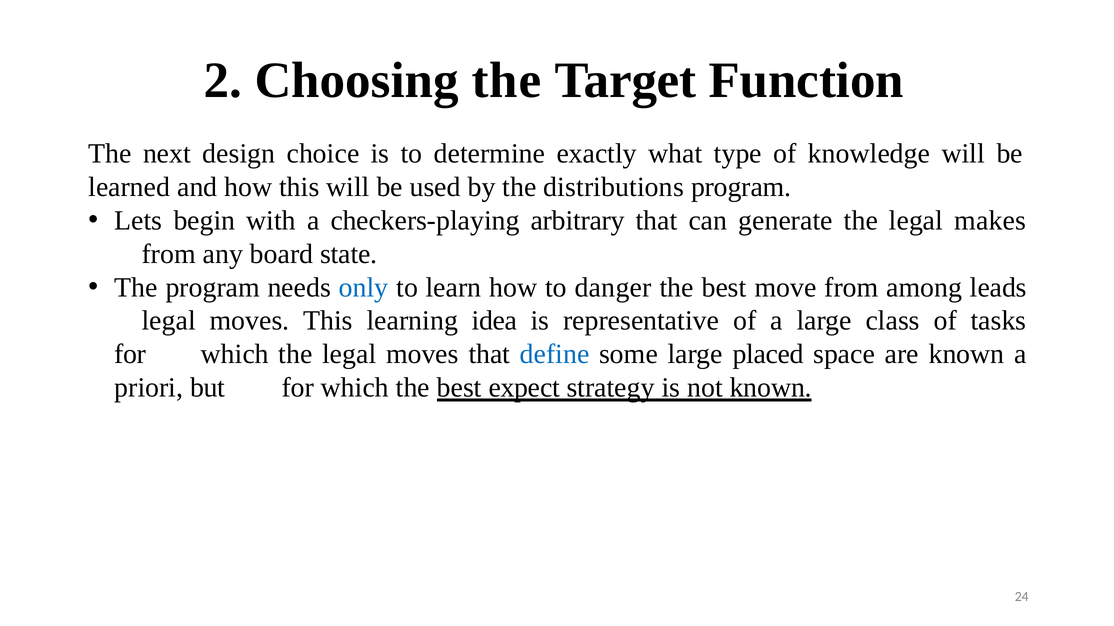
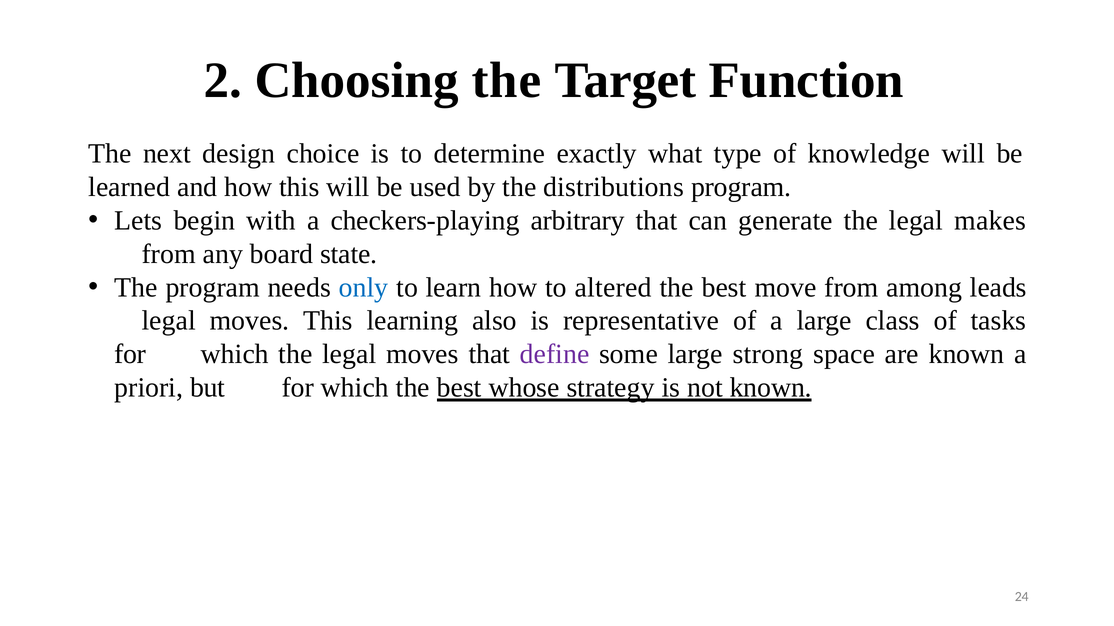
danger: danger -> altered
idea: idea -> also
define colour: blue -> purple
placed: placed -> strong
expect: expect -> whose
